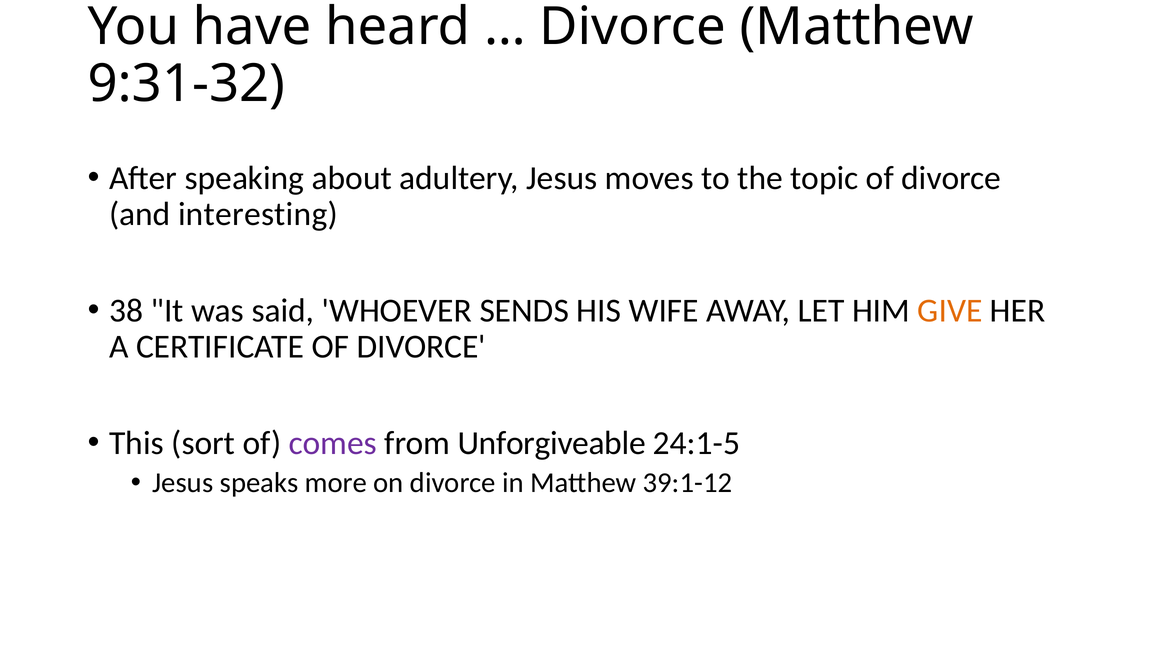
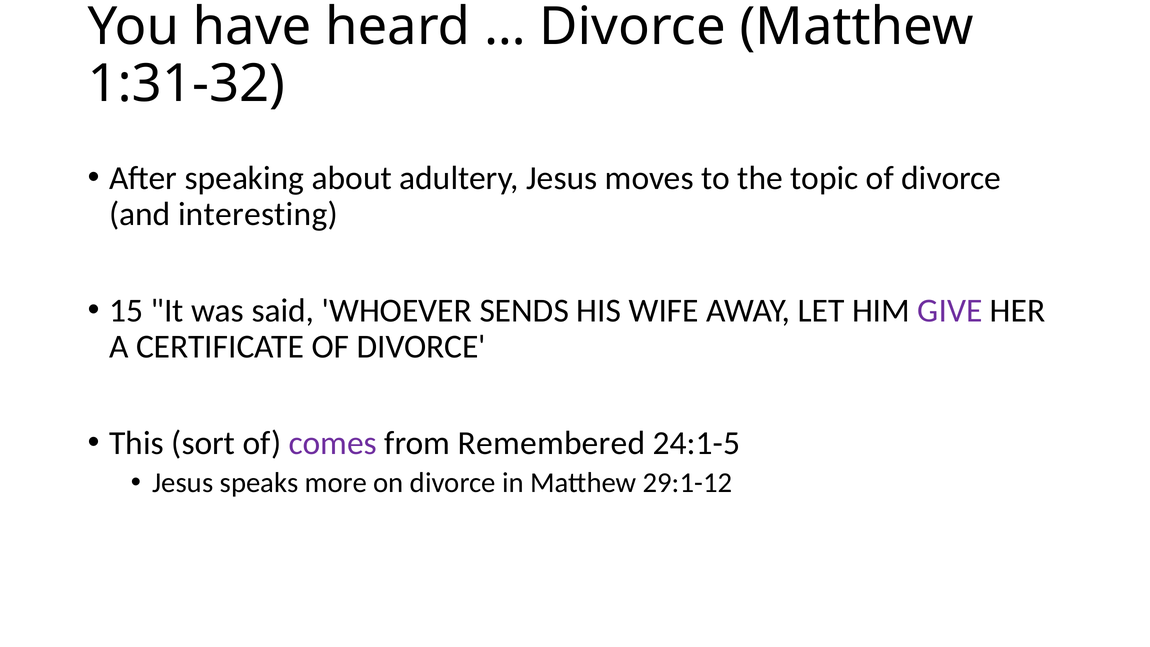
9:31-32: 9:31-32 -> 1:31-32
38: 38 -> 15
GIVE colour: orange -> purple
Unforgiveable: Unforgiveable -> Remembered
39:1-12: 39:1-12 -> 29:1-12
